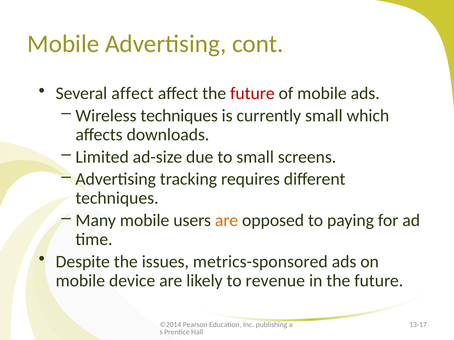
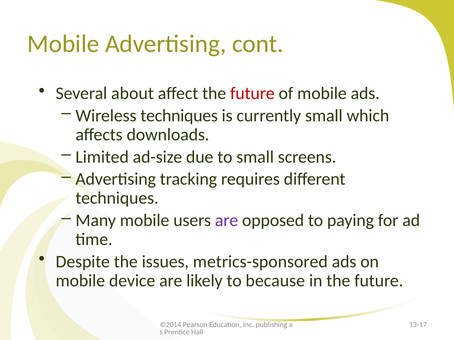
Several affect: affect -> about
are at (227, 221) colour: orange -> purple
revenue: revenue -> because
